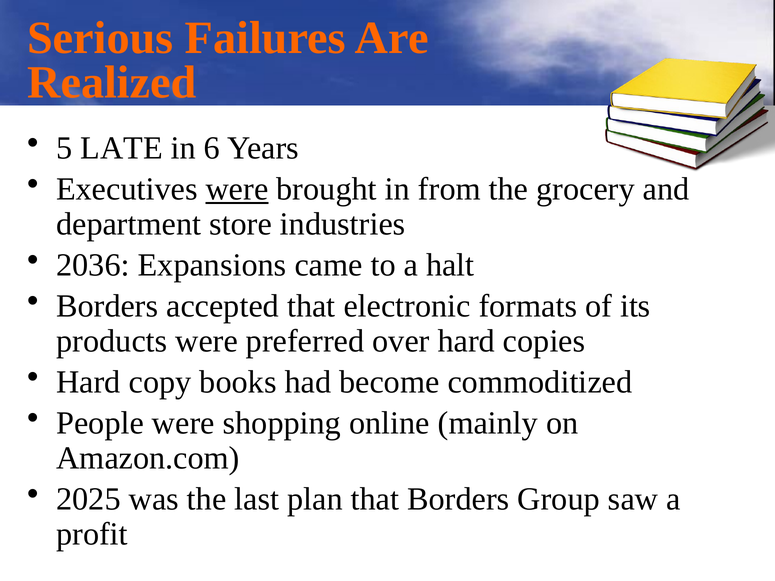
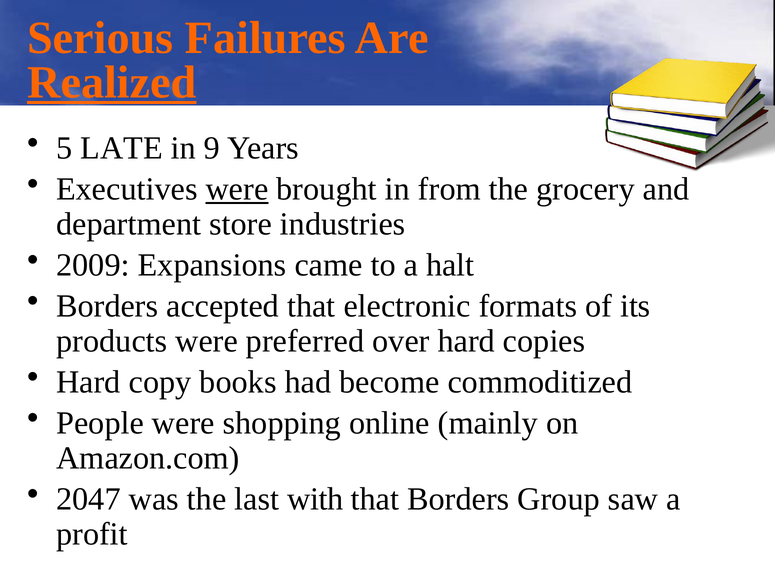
Realized underline: none -> present
6: 6 -> 9
2036: 2036 -> 2009
2025: 2025 -> 2047
plan: plan -> with
